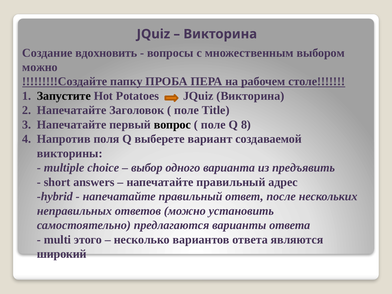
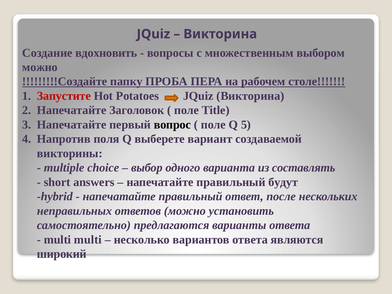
Запустите colour: black -> red
8: 8 -> 5
предъявить: предъявить -> составлять
адрес: адрес -> будут
multi этого: этого -> multi
